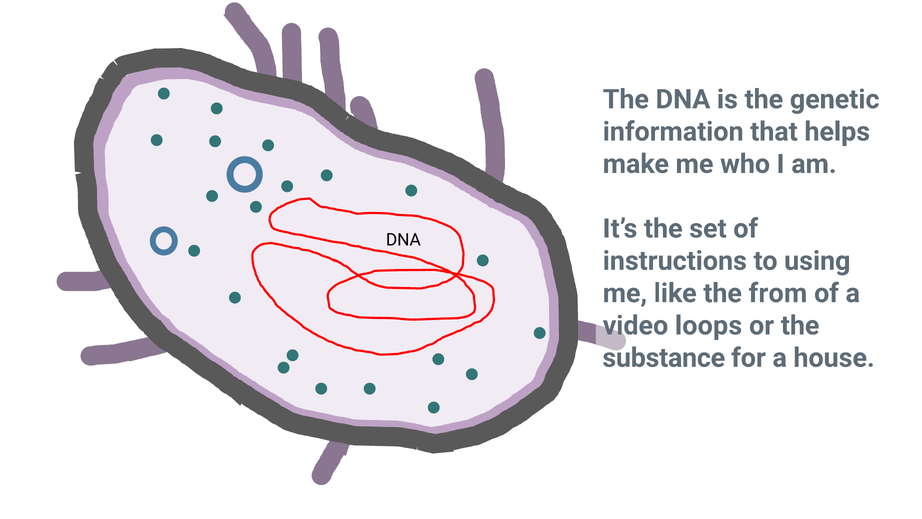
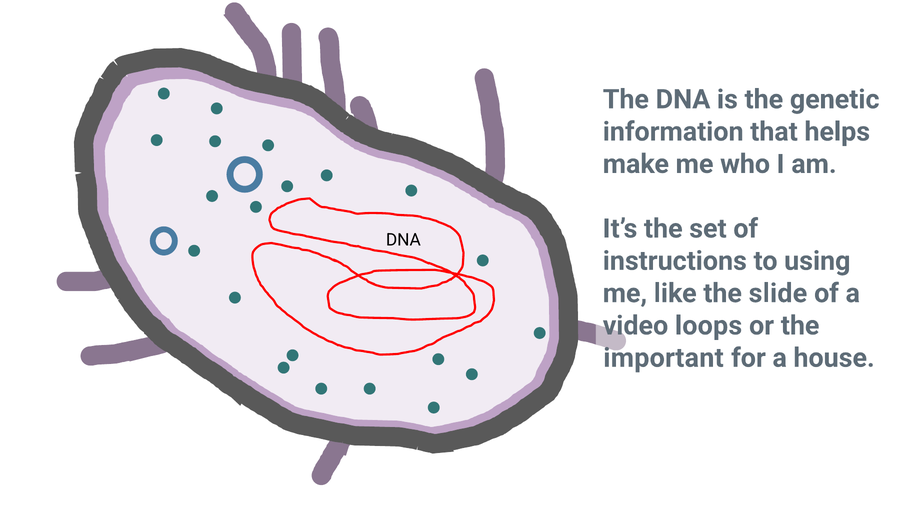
from: from -> slide
substance: substance -> important
